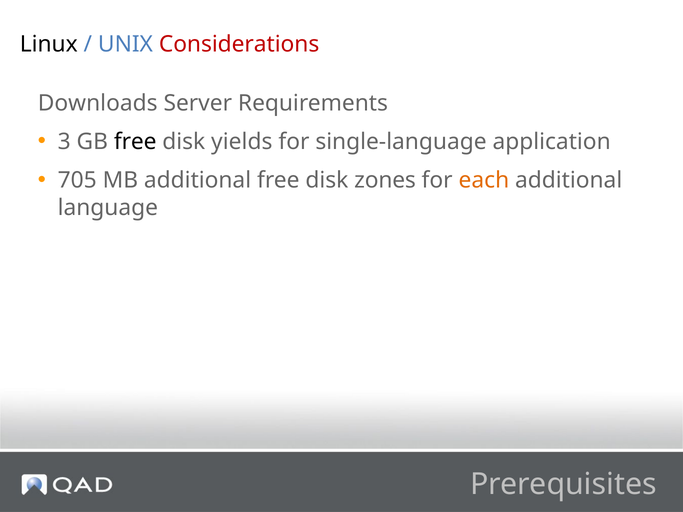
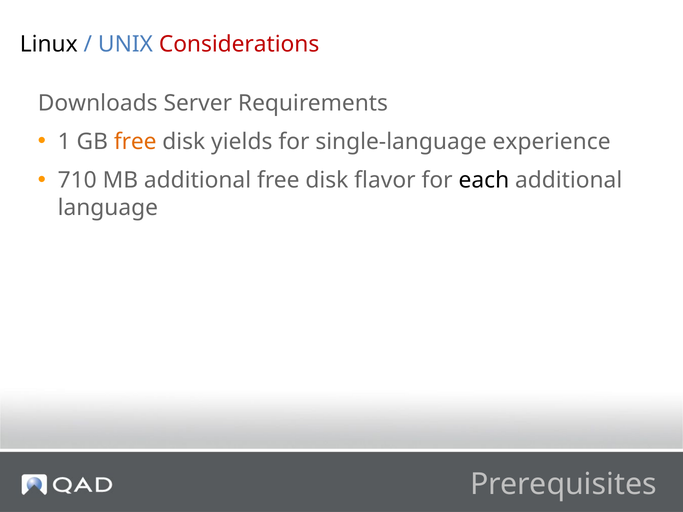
3: 3 -> 1
free at (135, 142) colour: black -> orange
application: application -> experience
705: 705 -> 710
zones: zones -> flavor
each colour: orange -> black
